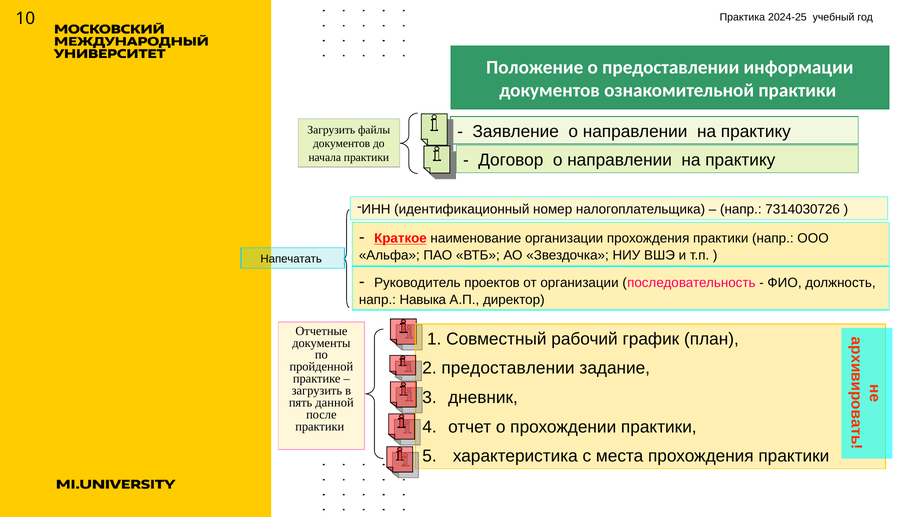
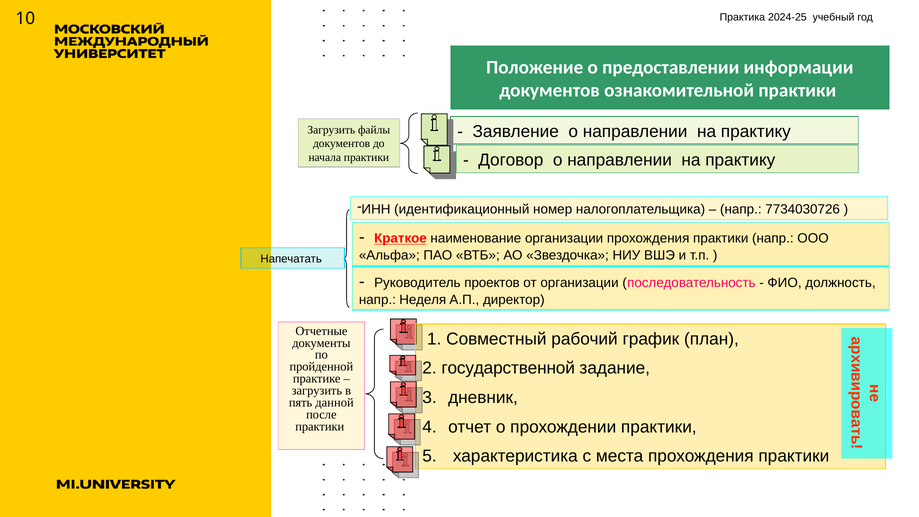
7314030726: 7314030726 -> 7734030726
Навыка: Навыка -> Неделя
2 предоставлении: предоставлении -> государственной
